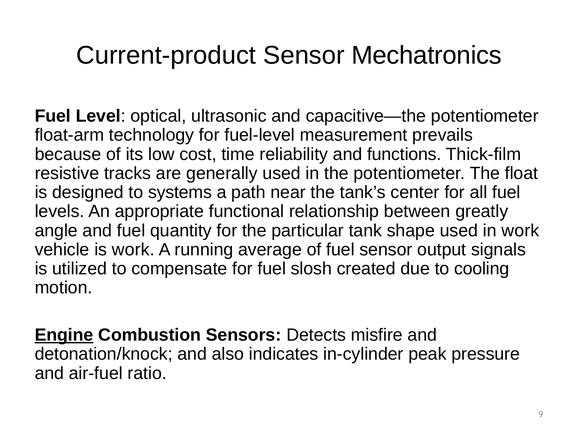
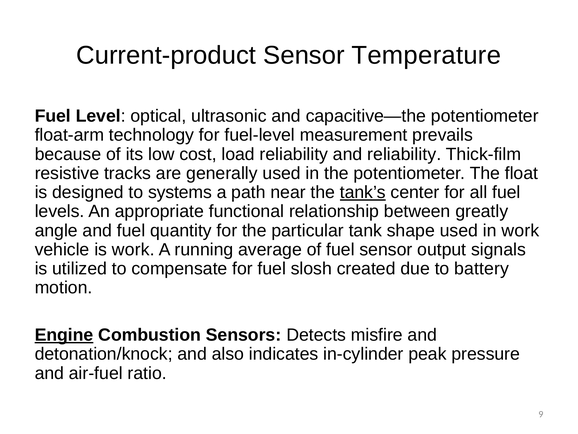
Mechatronics: Mechatronics -> Temperature
time: time -> load
and functions: functions -> reliability
tank’s underline: none -> present
cooling: cooling -> battery
